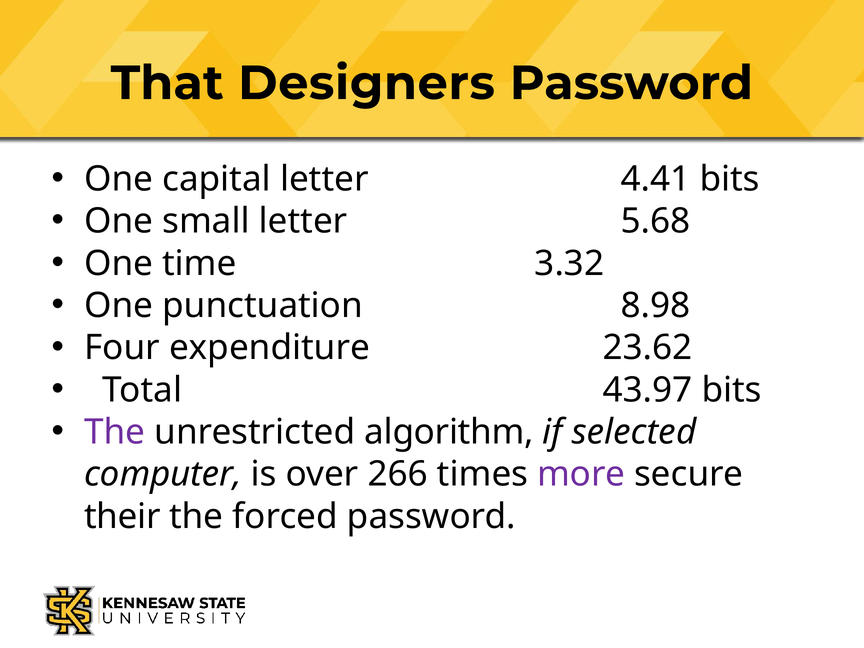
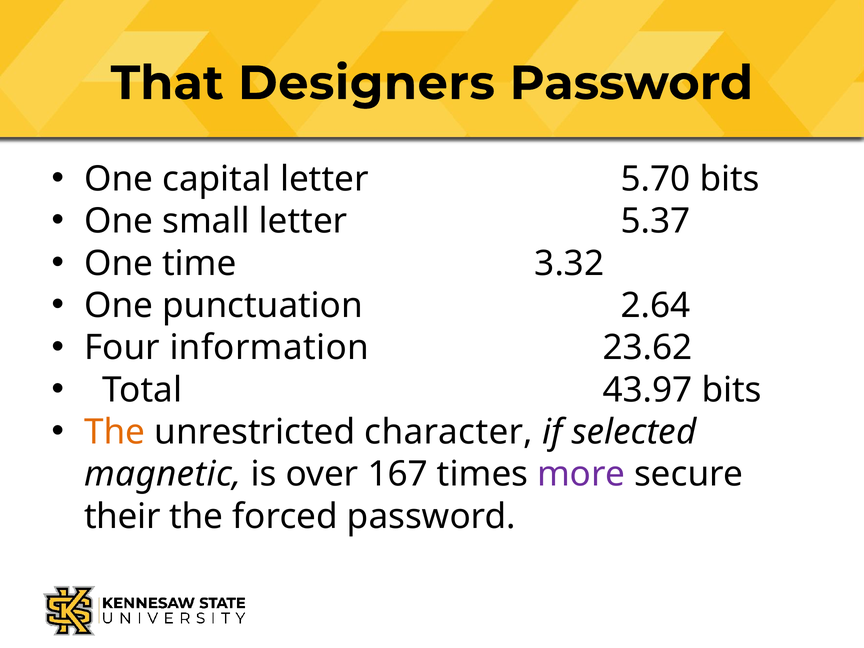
4.41: 4.41 -> 5.70
5.68: 5.68 -> 5.37
8.98: 8.98 -> 2.64
expenditure: expenditure -> information
The at (115, 432) colour: purple -> orange
algorithm: algorithm -> character
computer: computer -> magnetic
266: 266 -> 167
